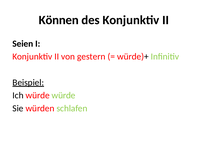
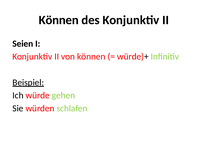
von gestern: gestern -> können
würde würde: würde -> gehen
